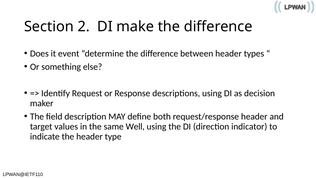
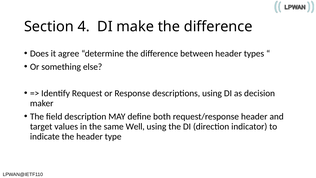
2: 2 -> 4
event: event -> agree
